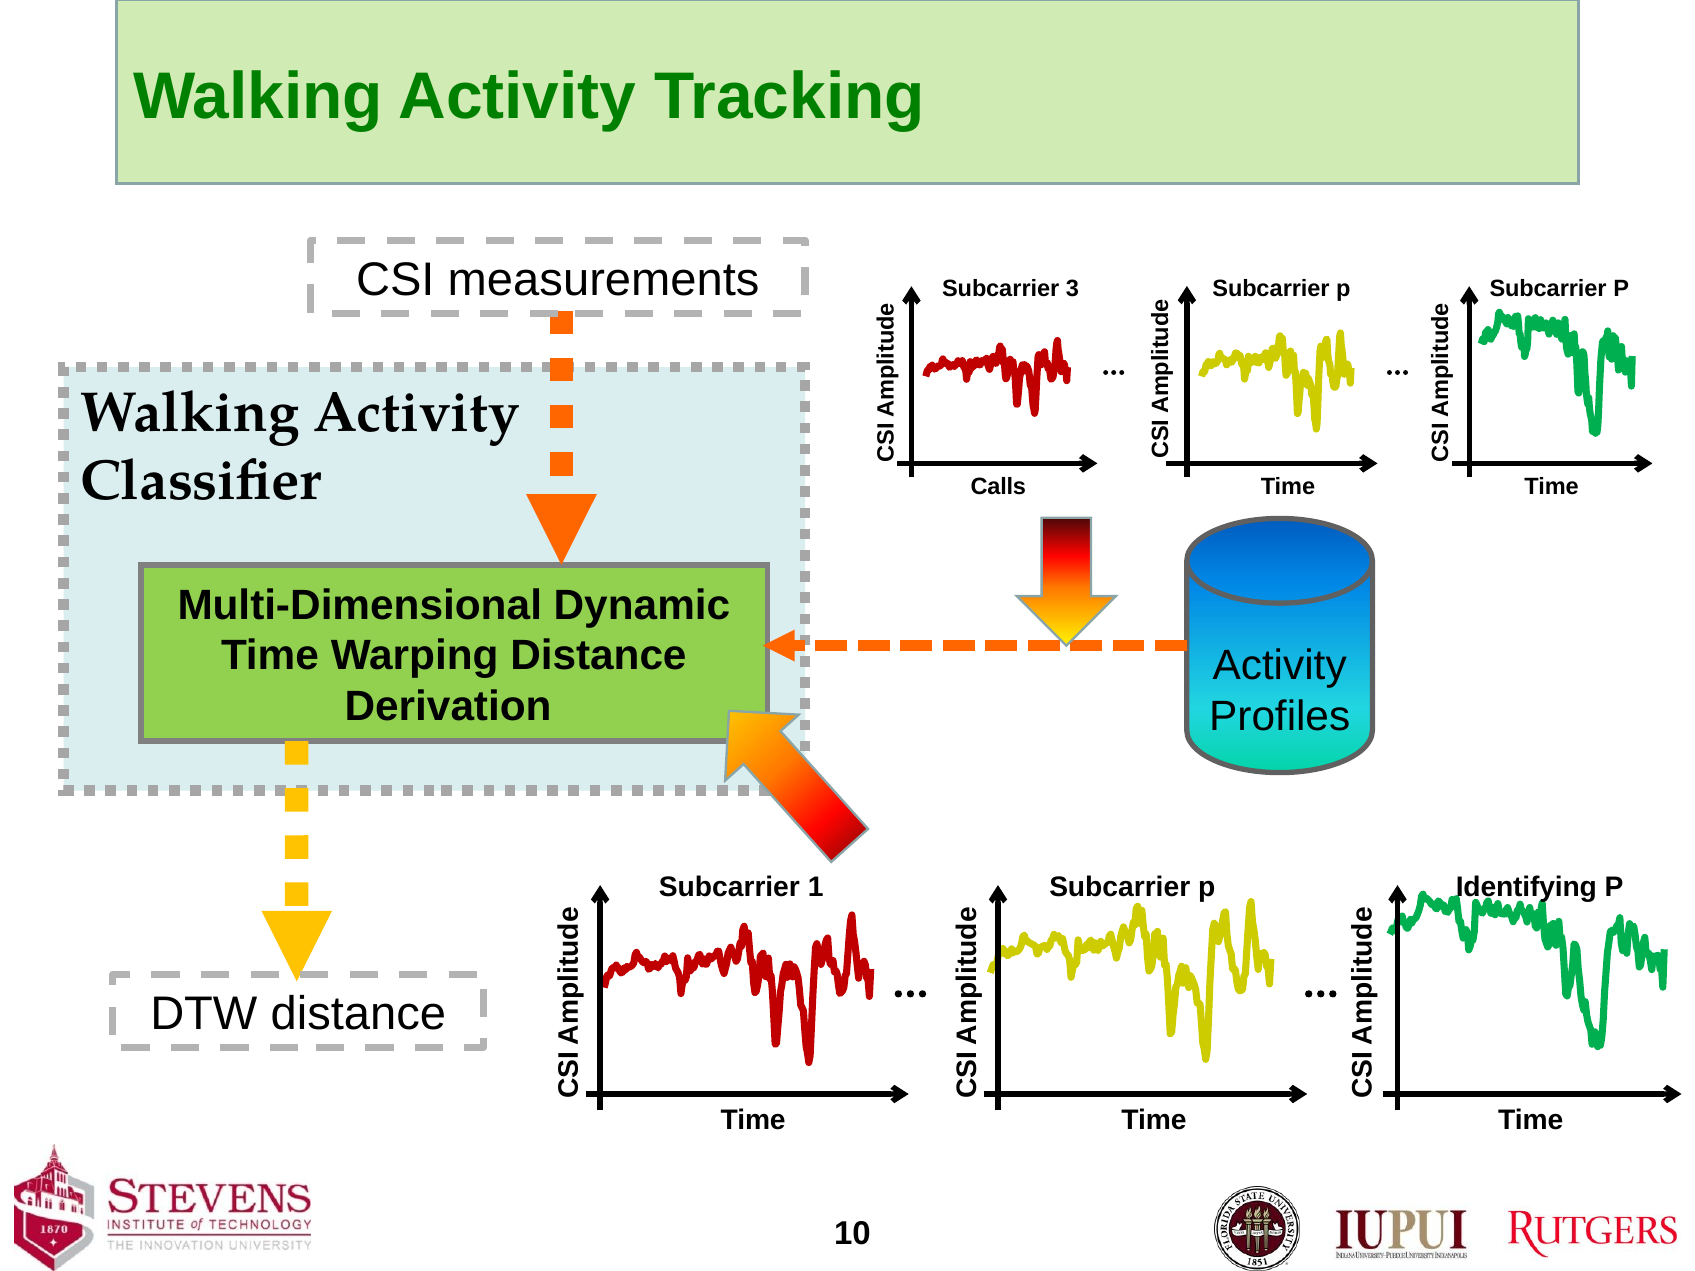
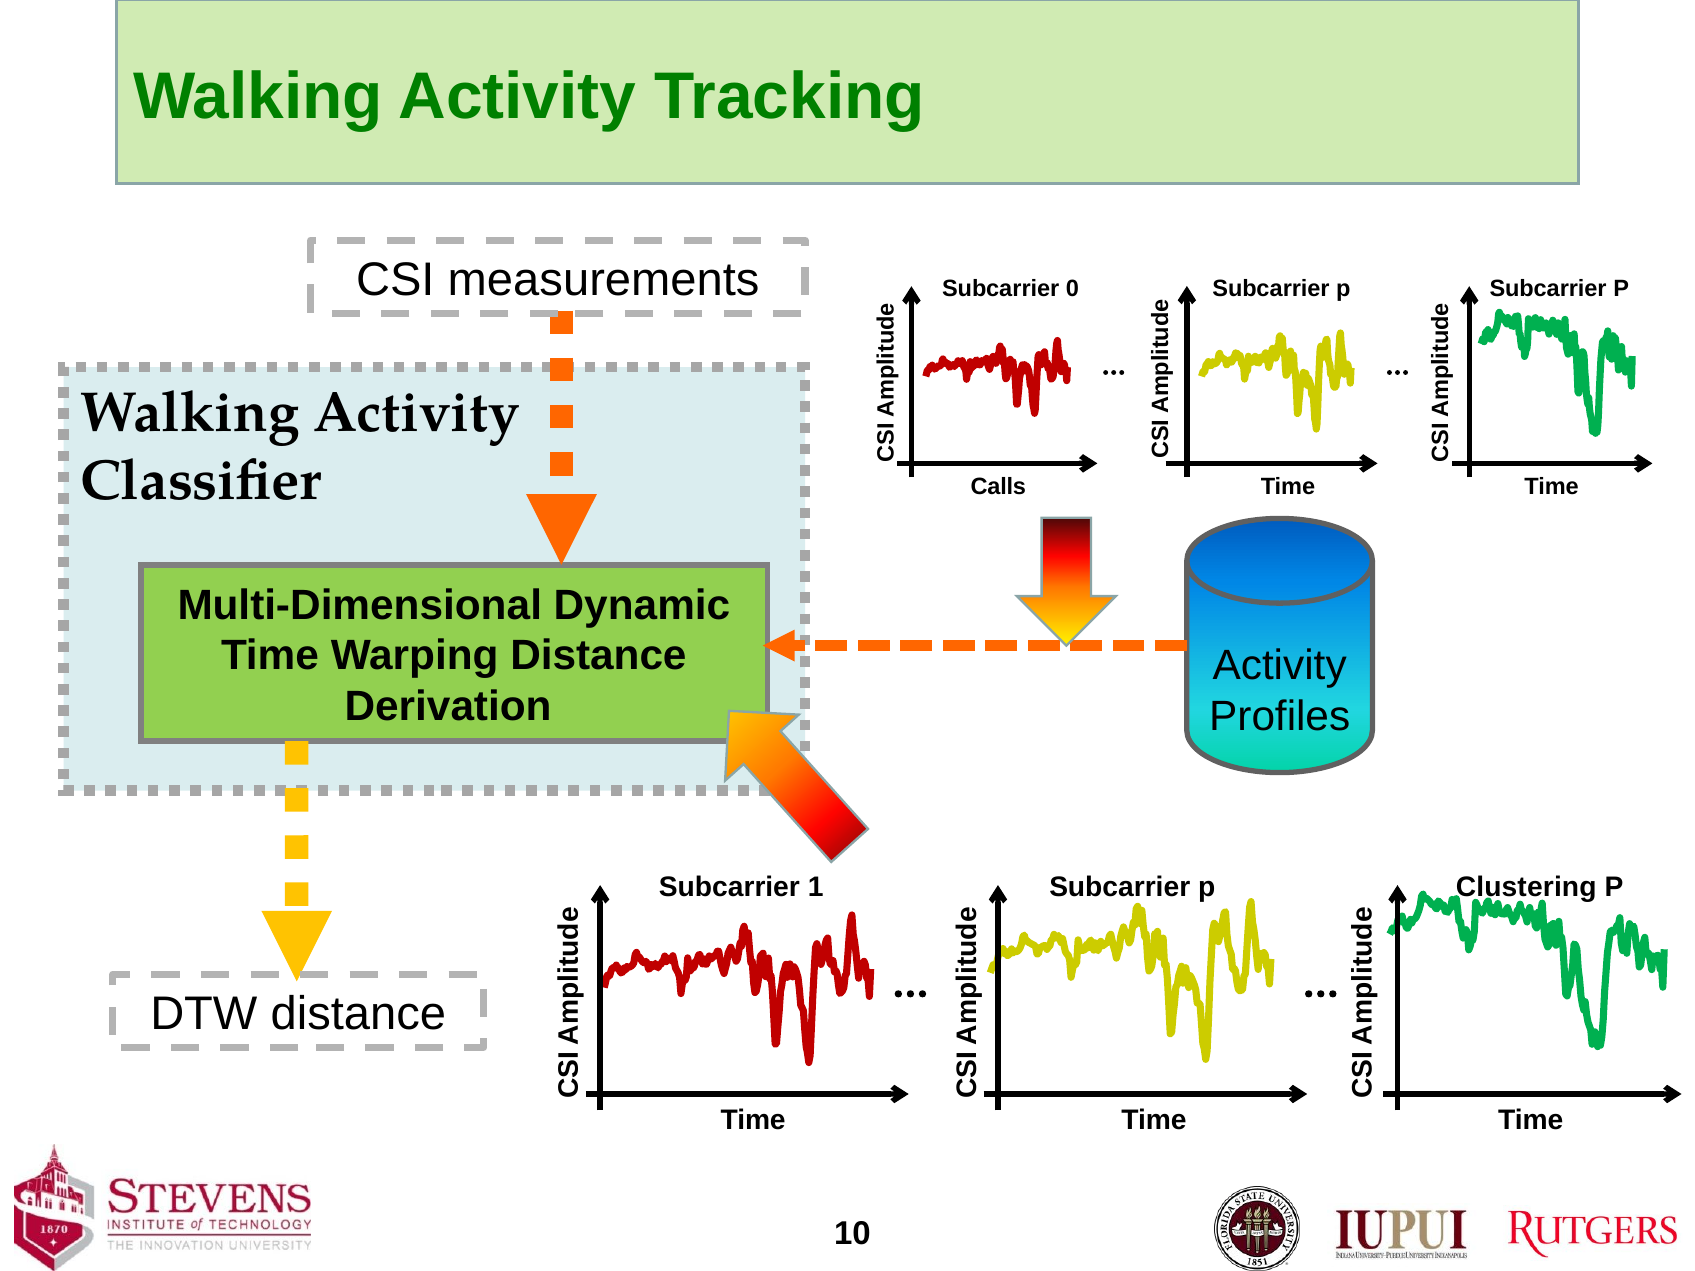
3: 3 -> 0
Identifying: Identifying -> Clustering
